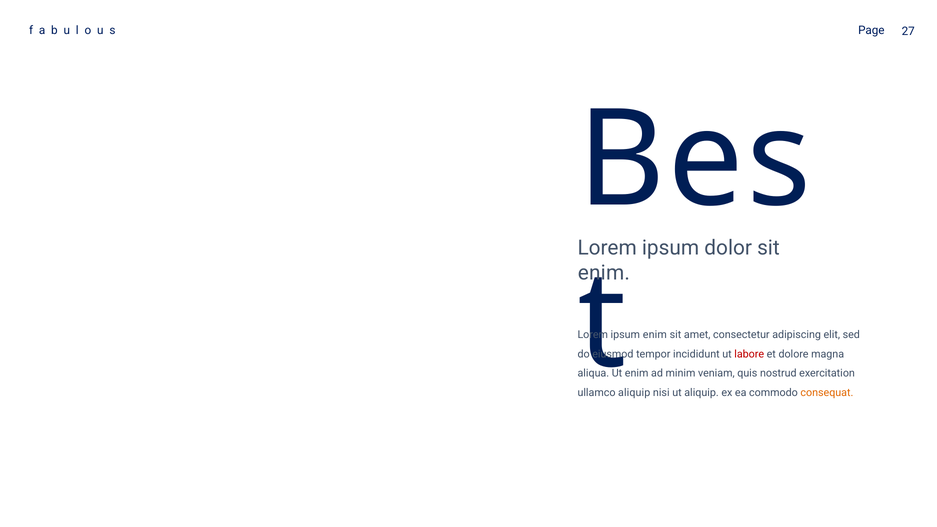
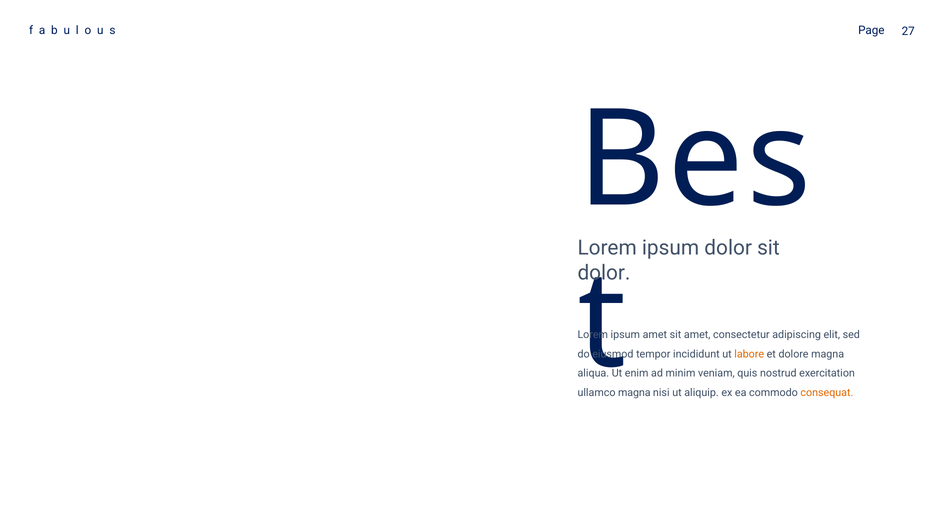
enim at (604, 273): enim -> dolor
enim at (655, 335): enim -> amet
labore colour: red -> orange
aliquip at (634, 393): aliquip -> magna
